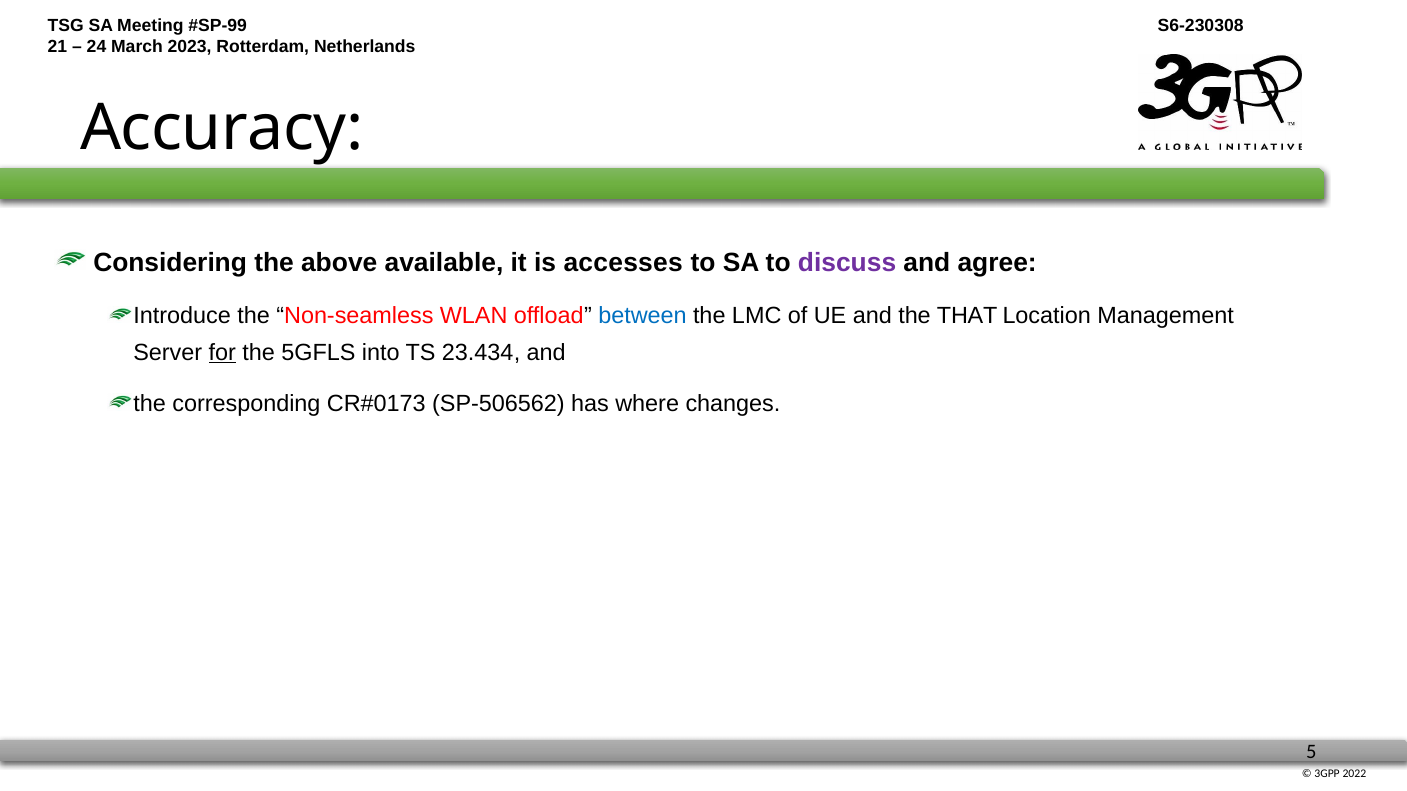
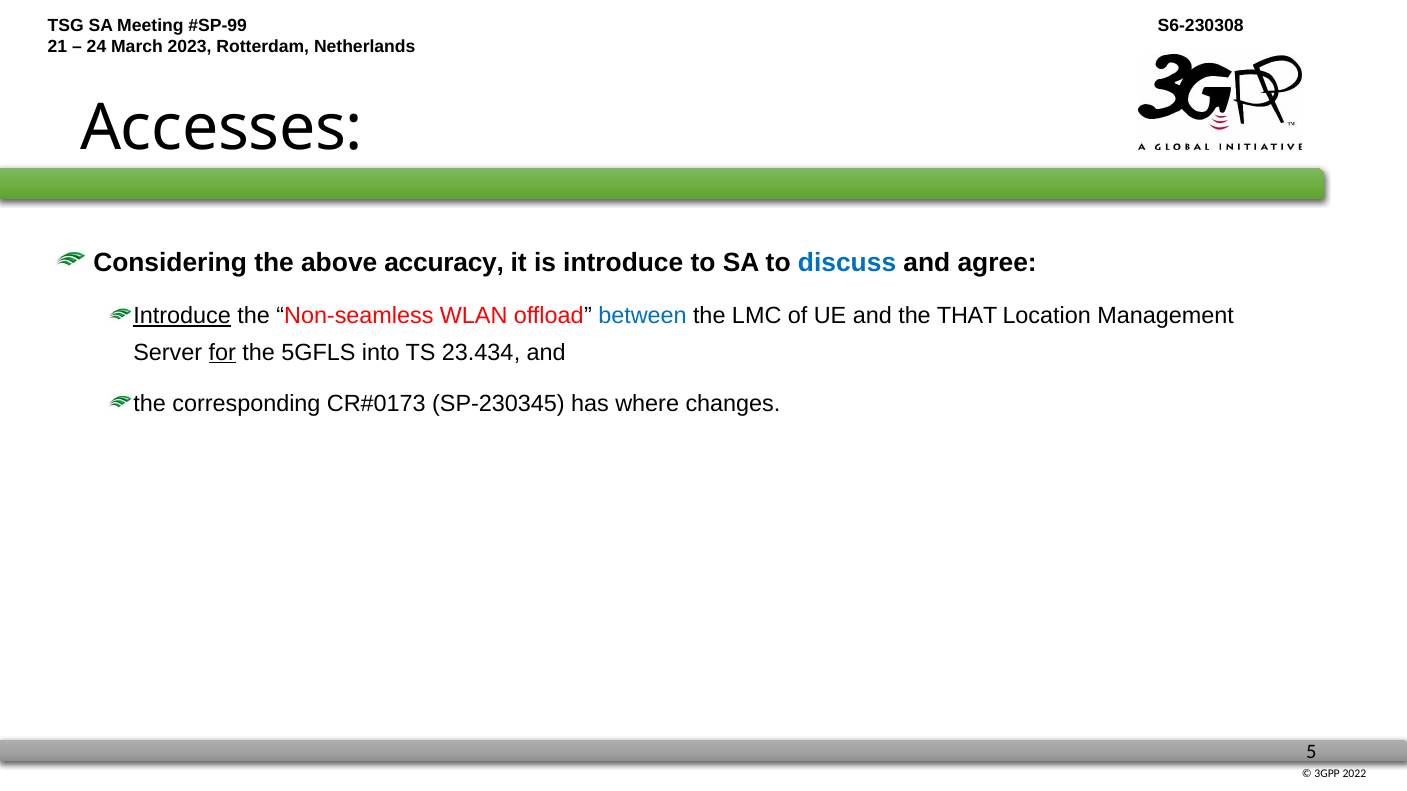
Accuracy: Accuracy -> Accesses
available: available -> accuracy
is accesses: accesses -> introduce
discuss colour: purple -> blue
Introduce at (182, 316) underline: none -> present
SP-506562: SP-506562 -> SP-230345
